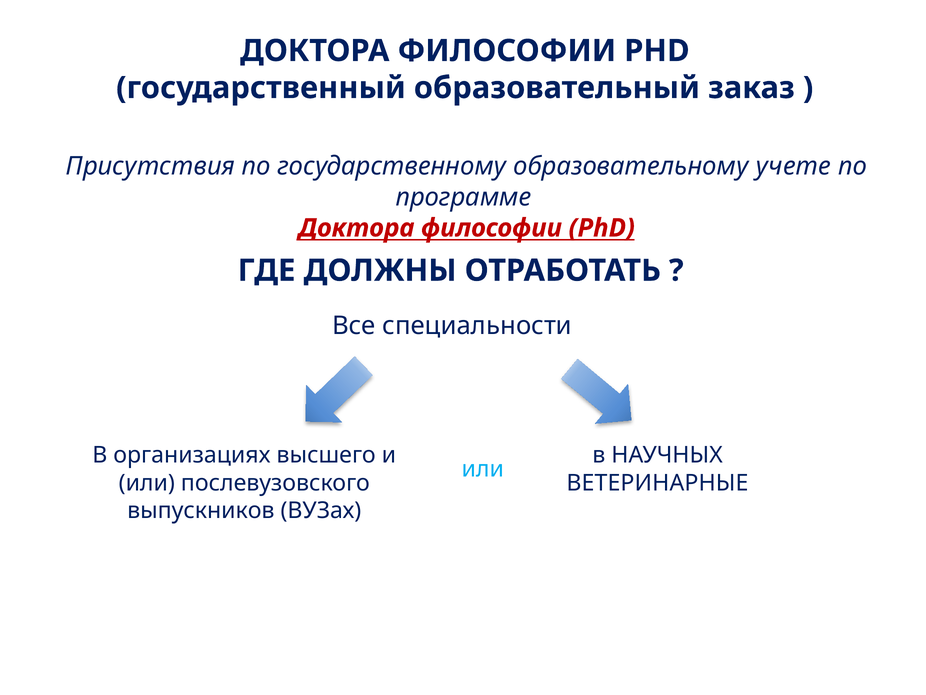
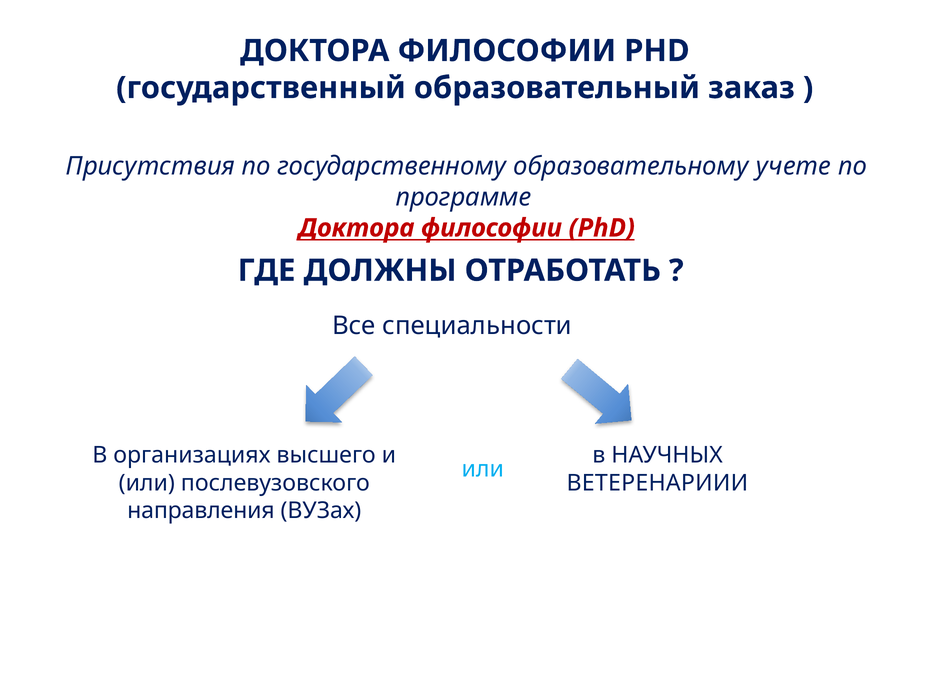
ВЕТЕРИНАРНЫЕ: ВЕТЕРИНАРНЫЕ -> ВЕТЕРЕНАРИИИ
выпускников: выпускников -> направления
